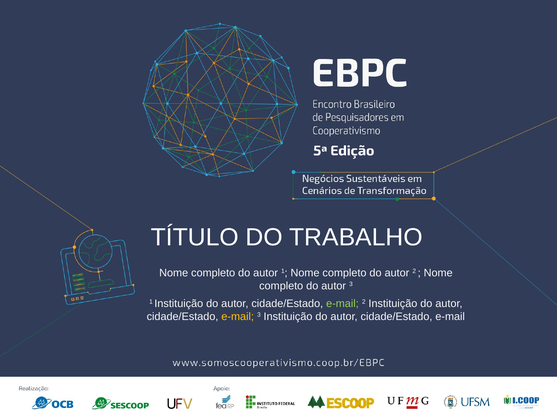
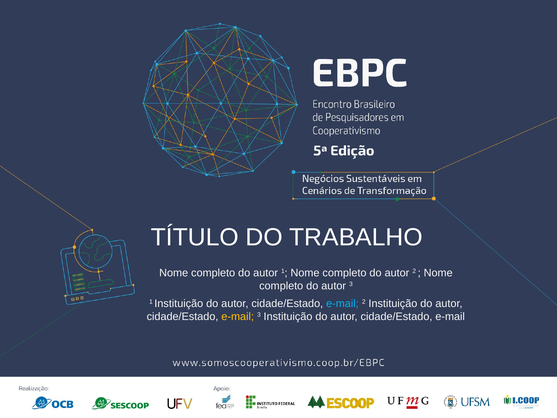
e-mail at (342, 303) colour: light green -> light blue
